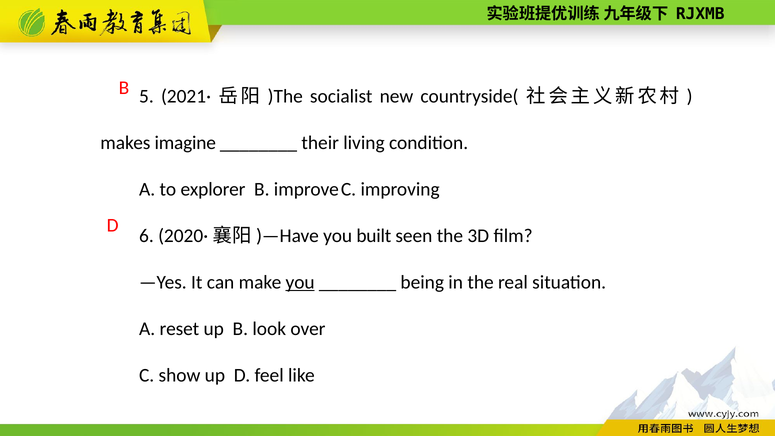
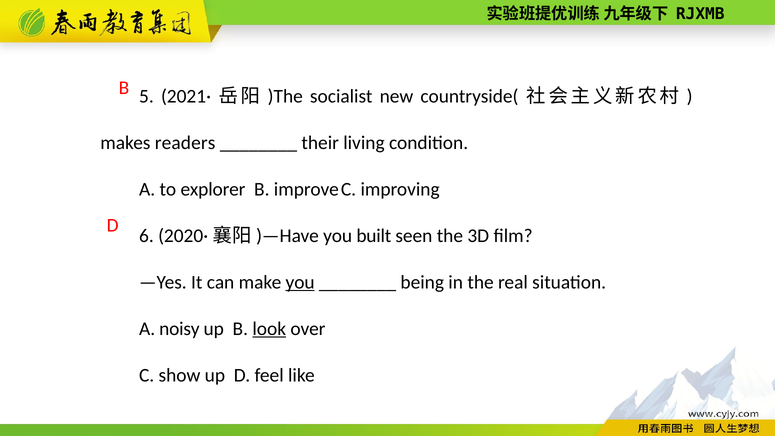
imagine: imagine -> readers
reset: reset -> noisy
look underline: none -> present
